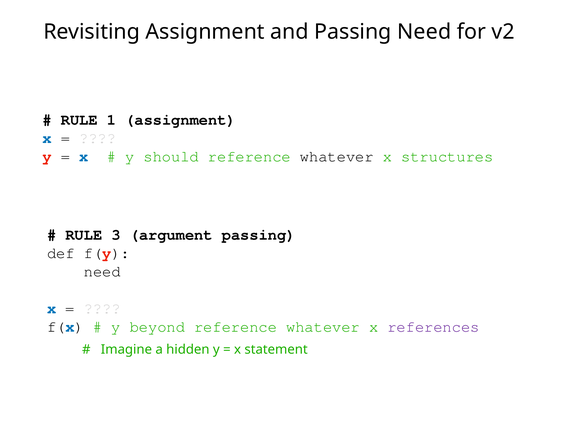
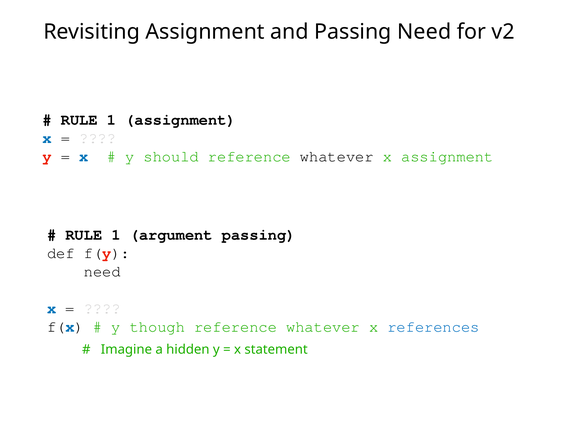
x structures: structures -> assignment
3 at (116, 235): 3 -> 1
beyond: beyond -> though
references colour: purple -> blue
